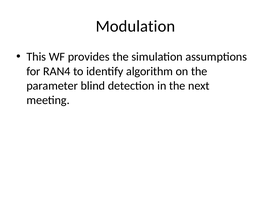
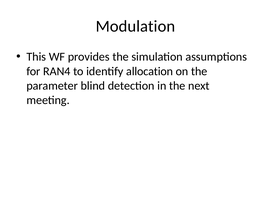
algorithm: algorithm -> allocation
